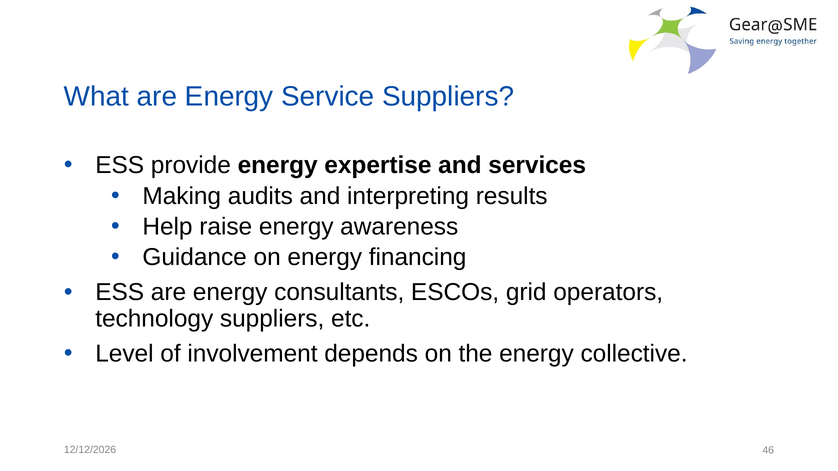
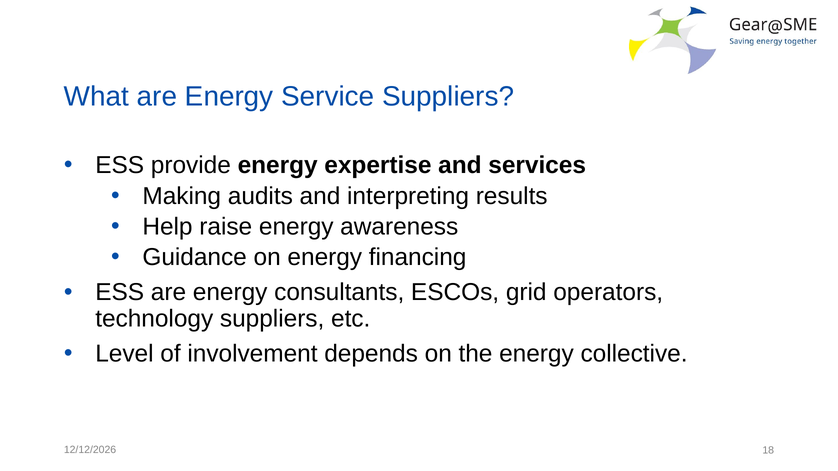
46: 46 -> 18
